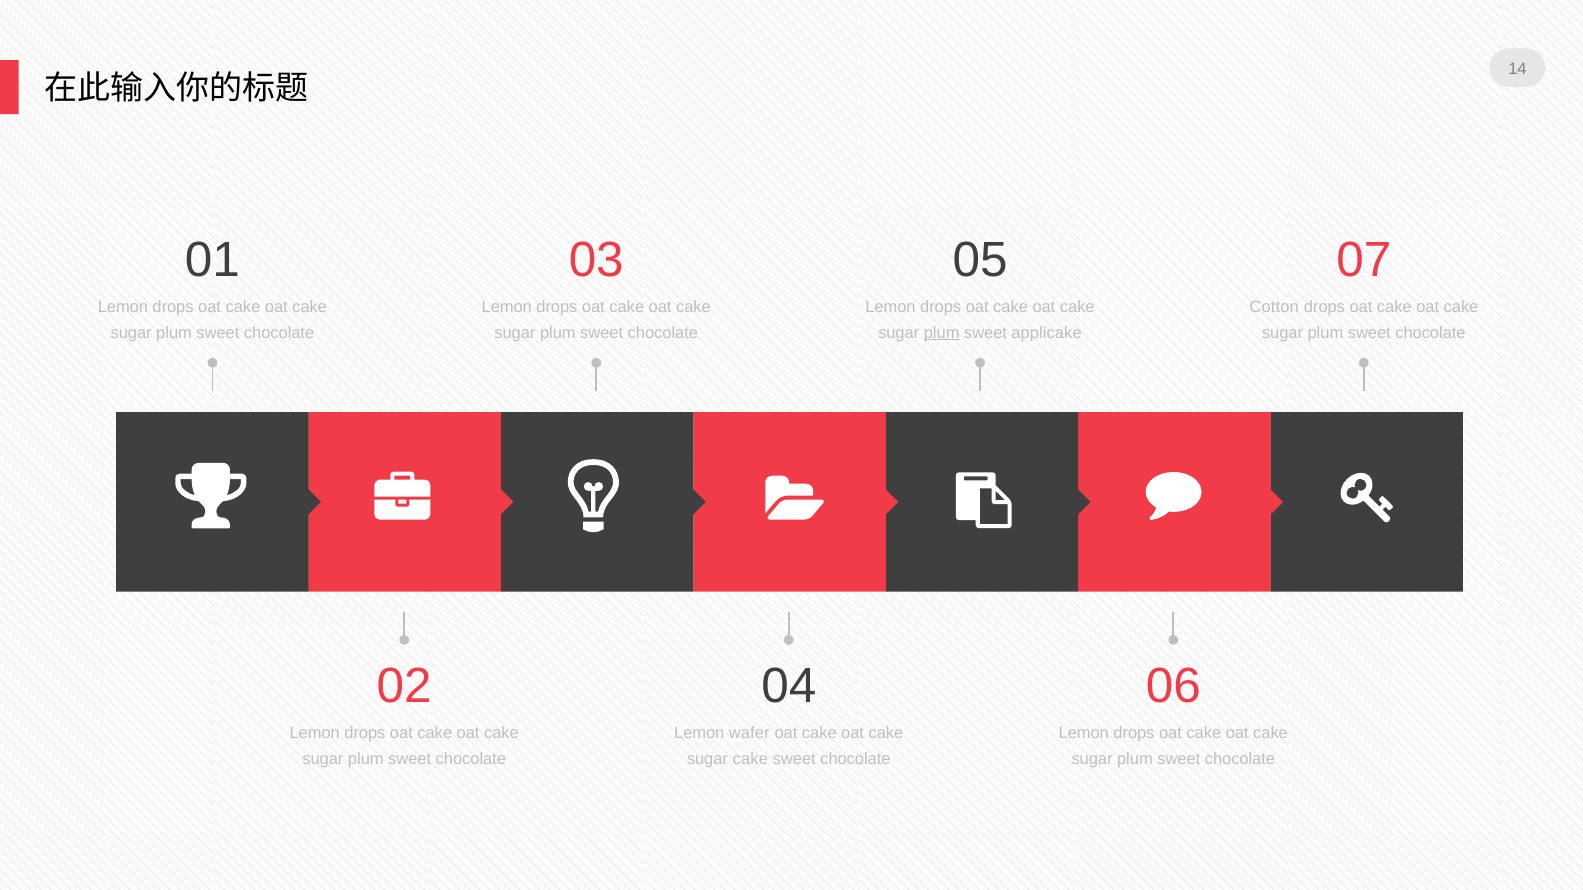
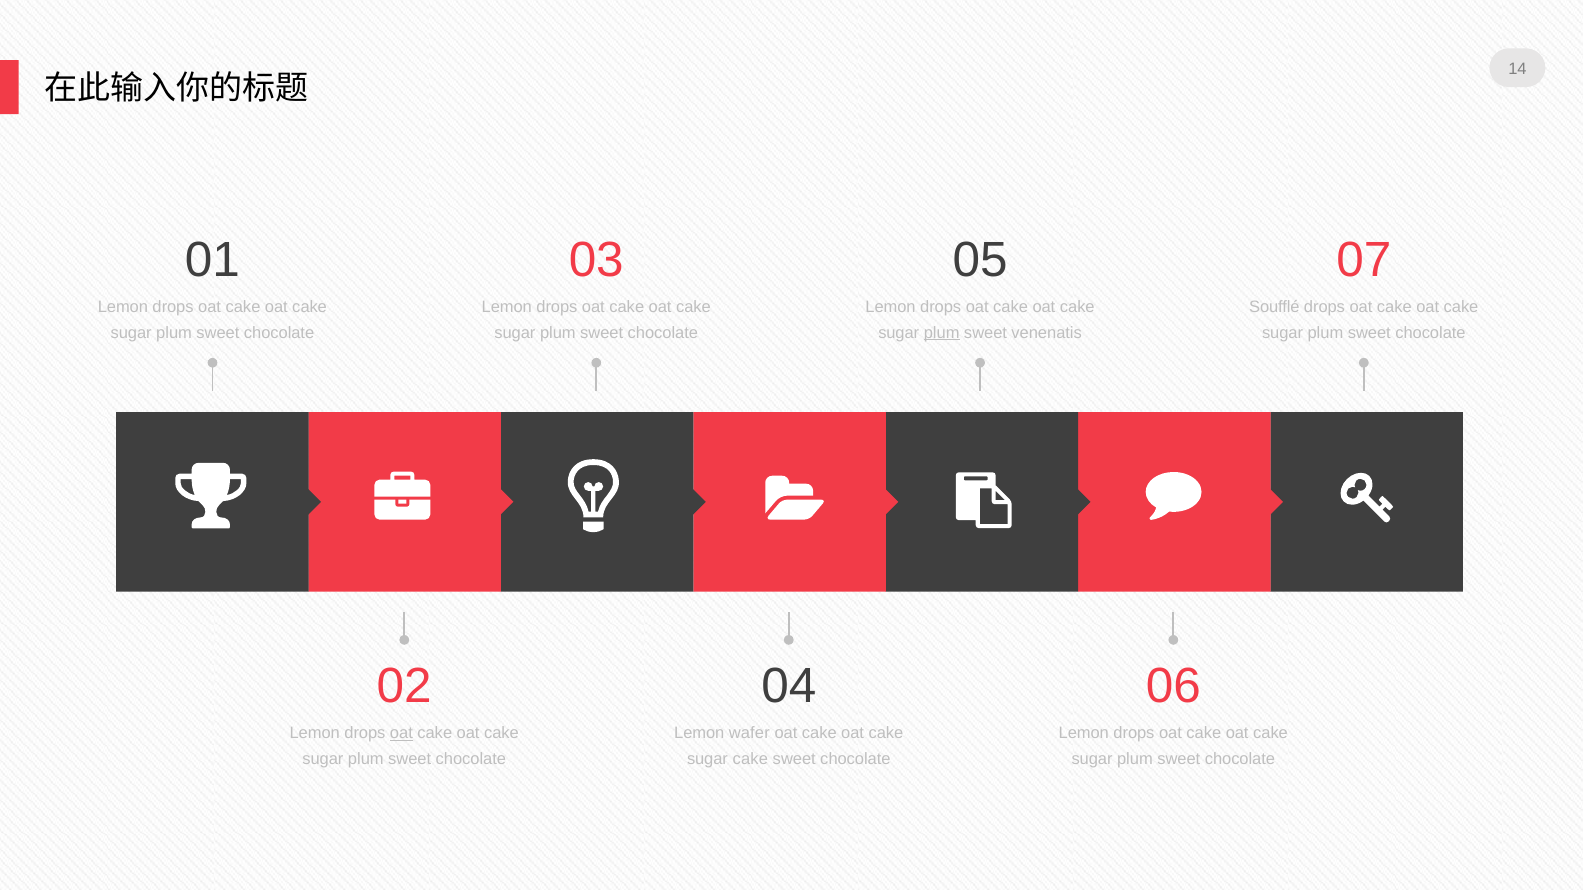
Cotton: Cotton -> Soufflé
applicake: applicake -> venenatis
oat at (401, 734) underline: none -> present
